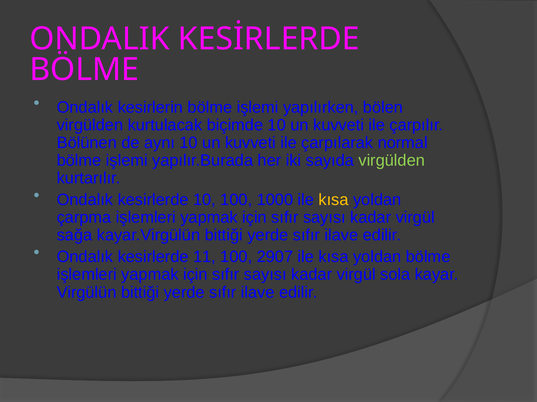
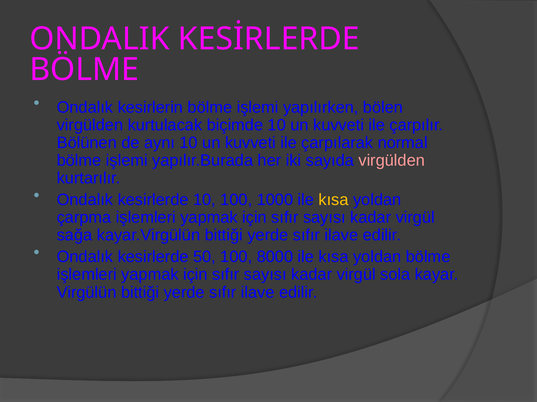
virgülden at (392, 161) colour: light green -> pink
11: 11 -> 50
2907: 2907 -> 8000
